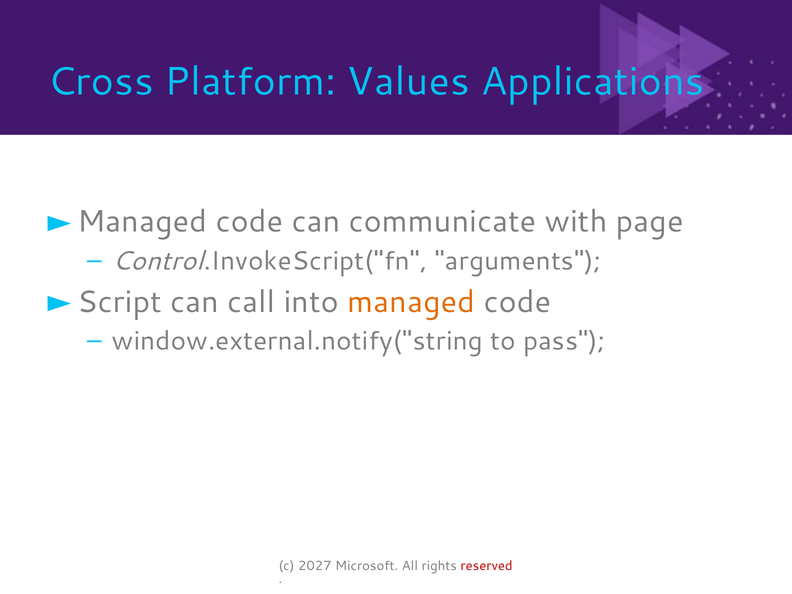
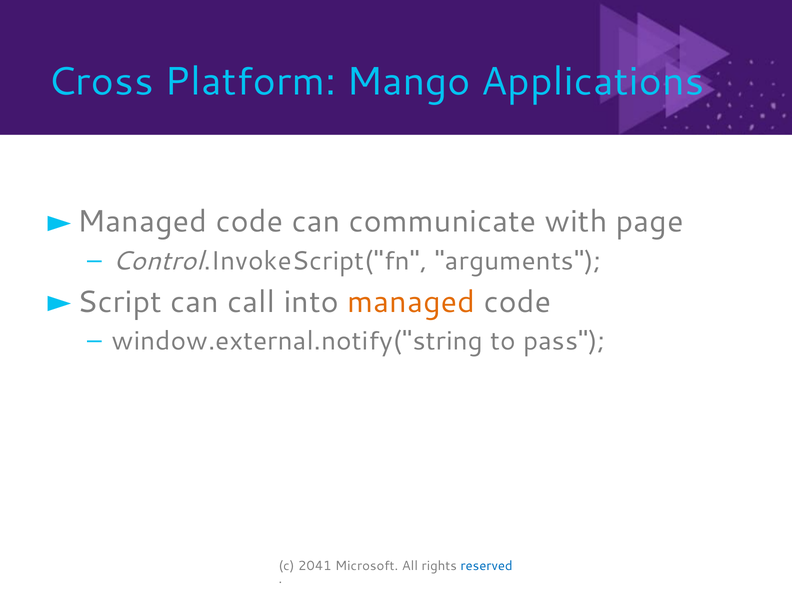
Values: Values -> Mango
2027: 2027 -> 2041
reserved colour: red -> blue
